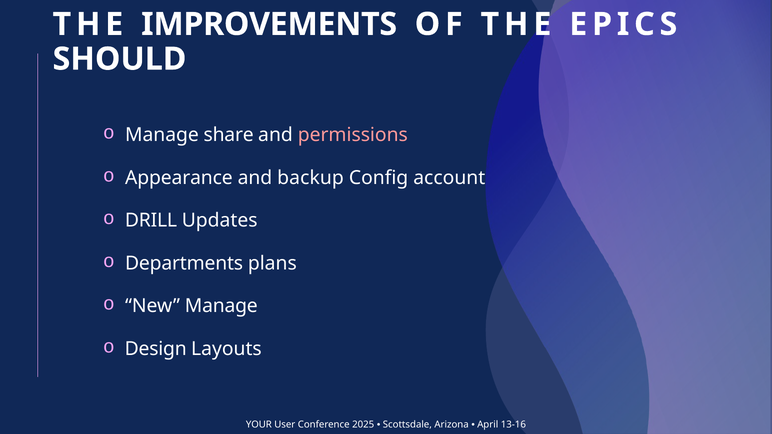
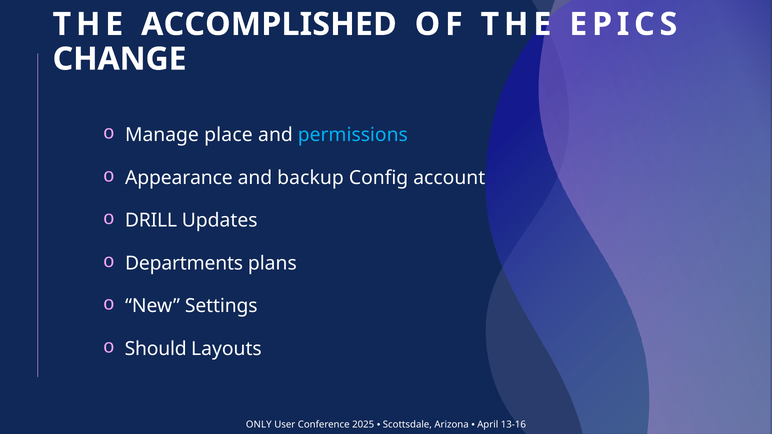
IMPROVEMENTS: IMPROVEMENTS -> ACCOMPLISHED
SHOULD: SHOULD -> CHANGE
share: share -> place
permissions colour: pink -> light blue
New Manage: Manage -> Settings
Design: Design -> Should
YOUR: YOUR -> ONLY
